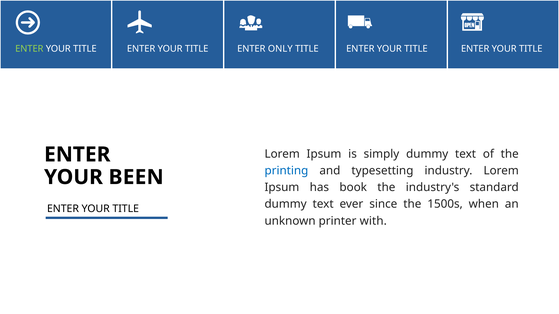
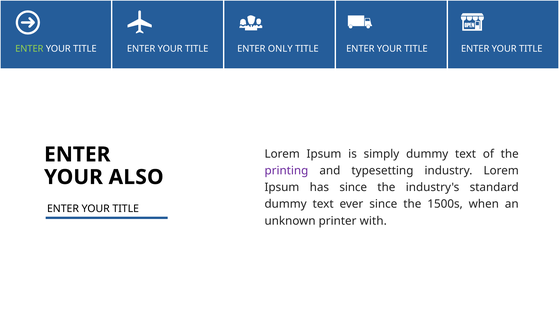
printing colour: blue -> purple
BEEN: BEEN -> ALSO
has book: book -> since
